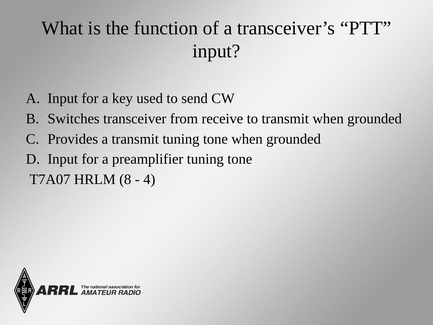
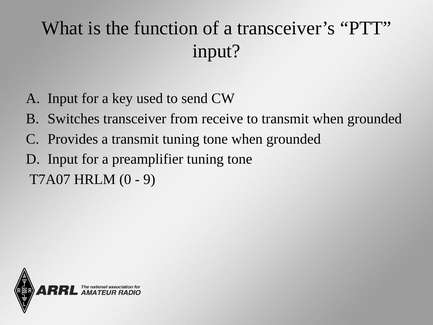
8: 8 -> 0
4: 4 -> 9
